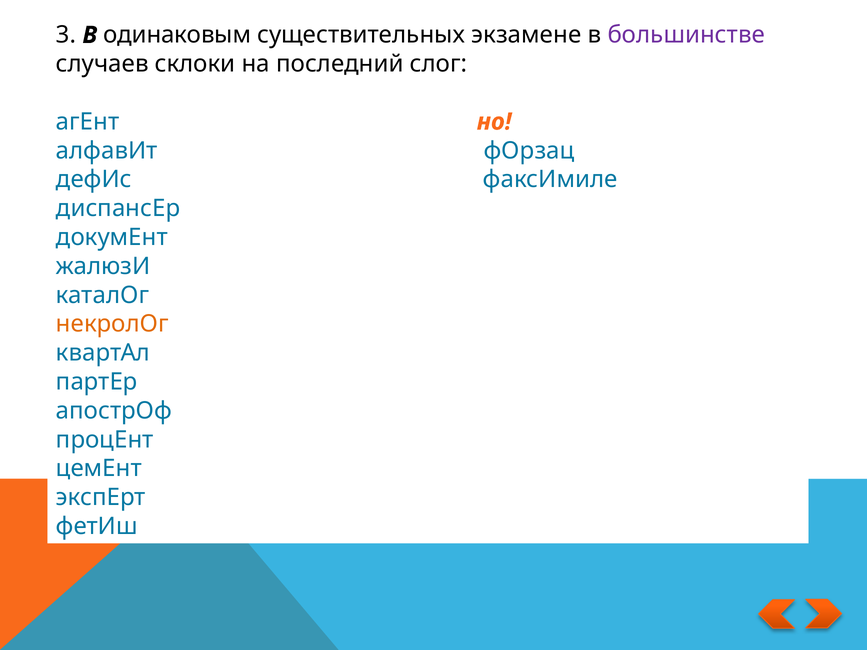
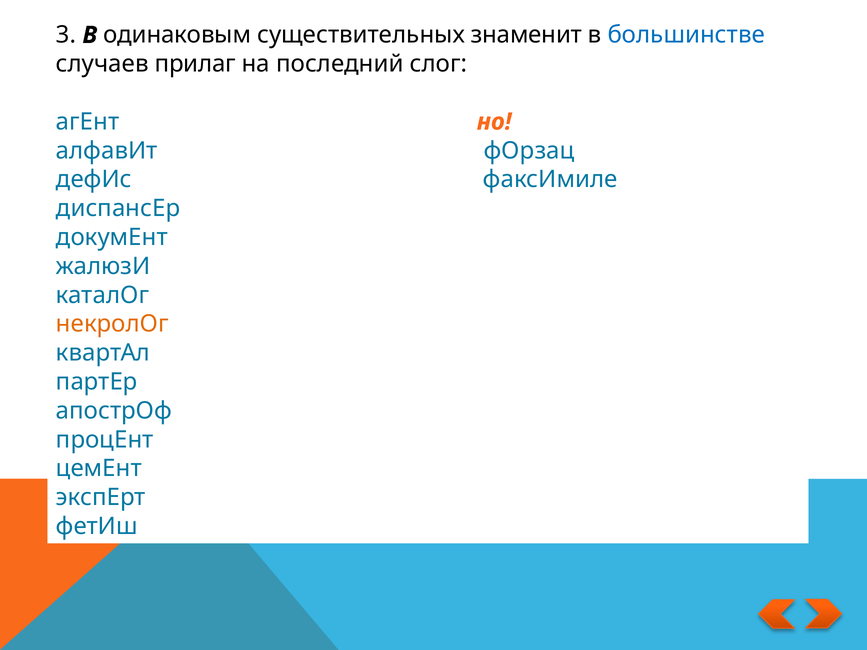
экзамене: экзамене -> знаменит
большинстве colour: purple -> blue
склоки: склоки -> прилаг
